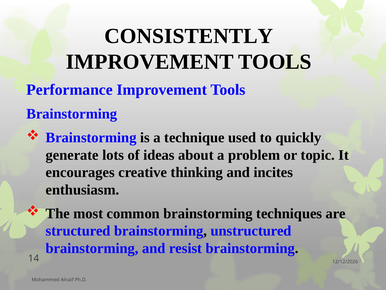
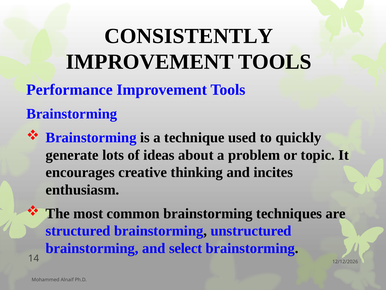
resist: resist -> select
